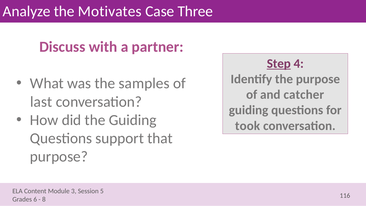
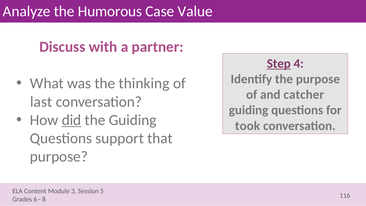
Motivates: Motivates -> Humorous
Three: Three -> Value
samples: samples -> thinking
did underline: none -> present
